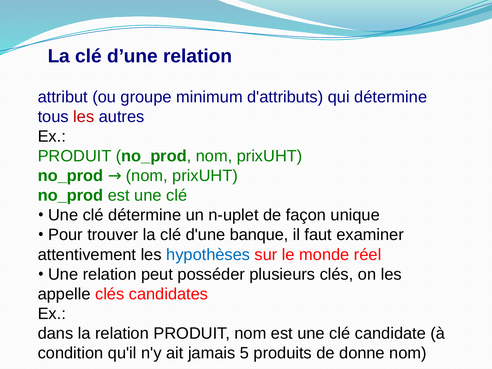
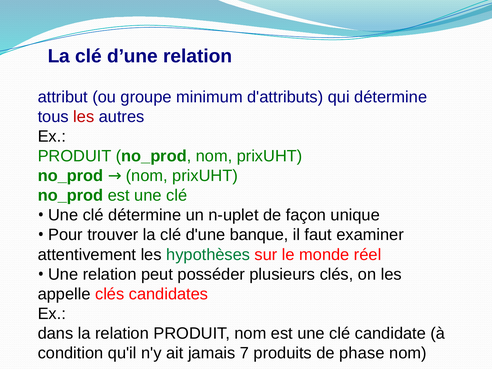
hypothèses colour: blue -> green
5: 5 -> 7
donne: donne -> phase
